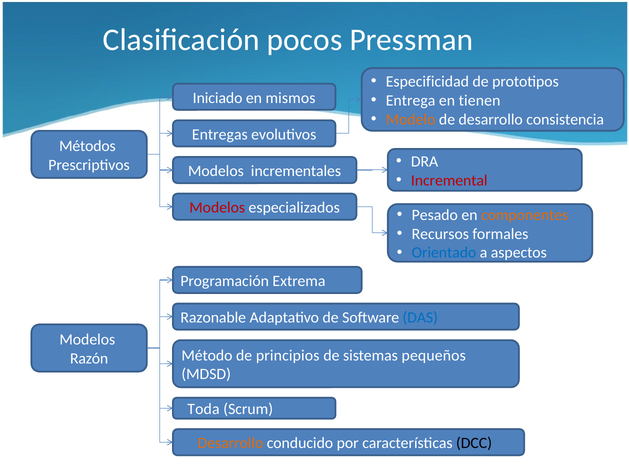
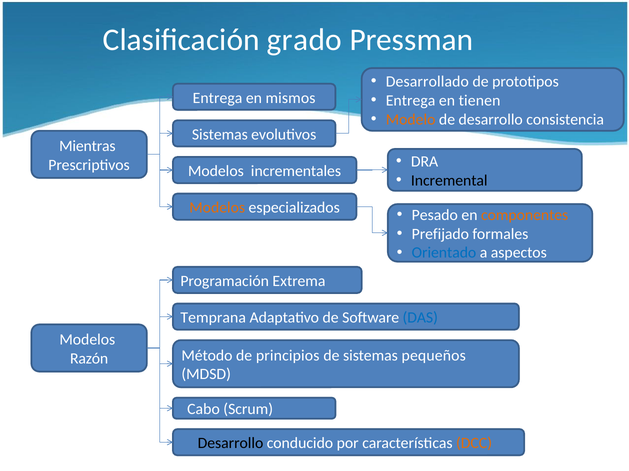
pocos: pocos -> grado
Especificidad: Especificidad -> Desarrollado
Iniciado at (218, 98): Iniciado -> Entrega
Entregas at (220, 135): Entregas -> Sistemas
Métodos: Métodos -> Mientras
Incremental colour: red -> black
Modelos at (217, 208) colour: red -> orange
Recursos: Recursos -> Prefijado
Razonable: Razonable -> Temprana
Toda: Toda -> Cabo
Desarrollo at (230, 444) colour: orange -> black
DCC colour: black -> orange
